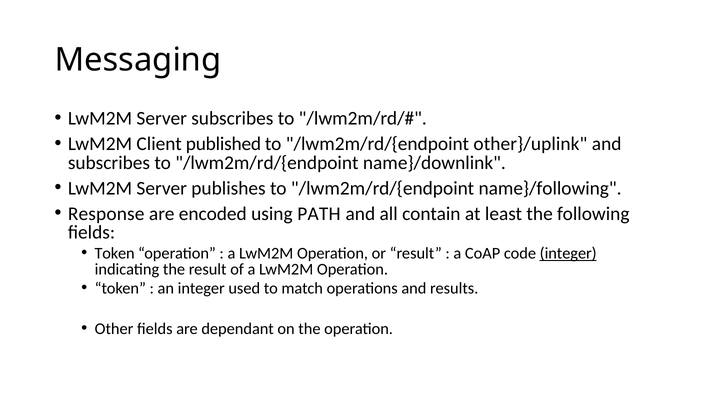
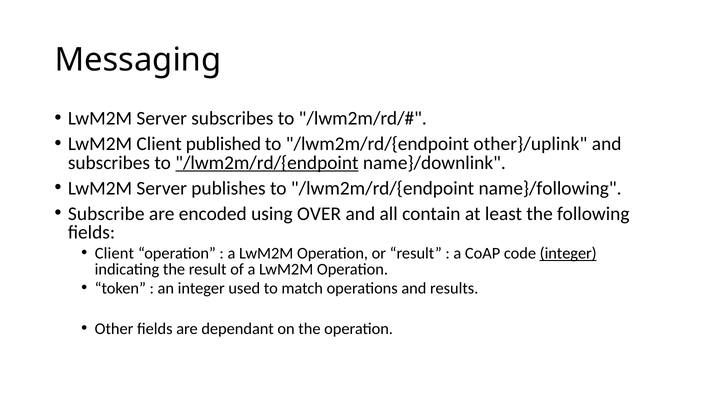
/lwm2m/rd/{endpoint at (267, 163) underline: none -> present
Response: Response -> Subscribe
PATH: PATH -> OVER
Token at (115, 253): Token -> Client
